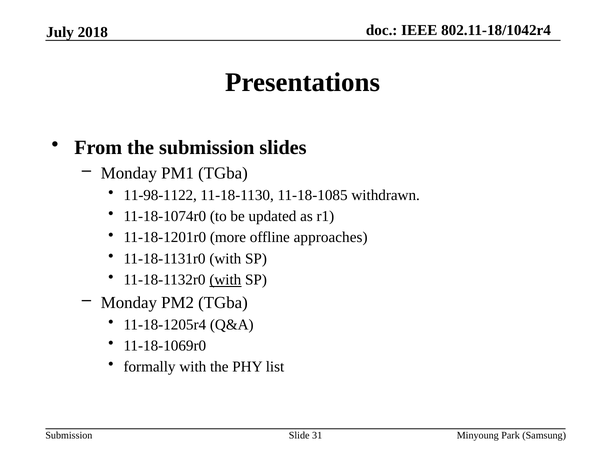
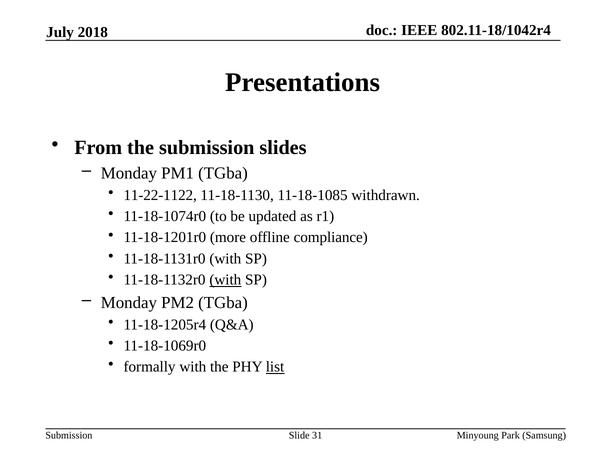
11-98-1122: 11-98-1122 -> 11-22-1122
approaches: approaches -> compliance
list underline: none -> present
